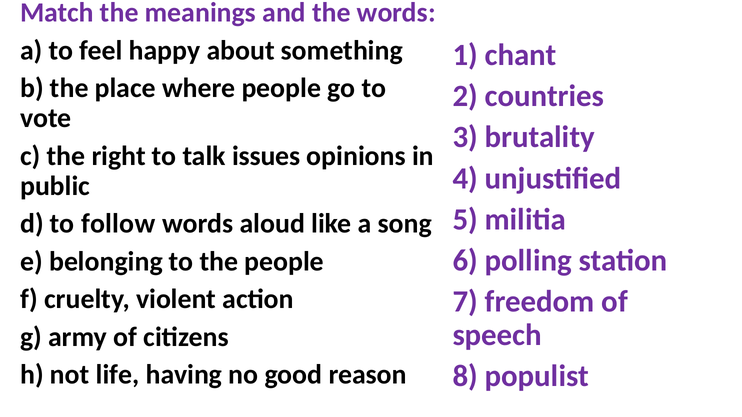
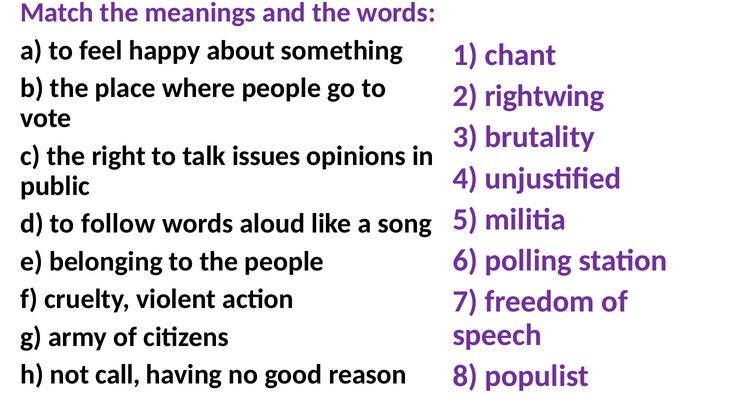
countries: countries -> rightwing
life: life -> call
